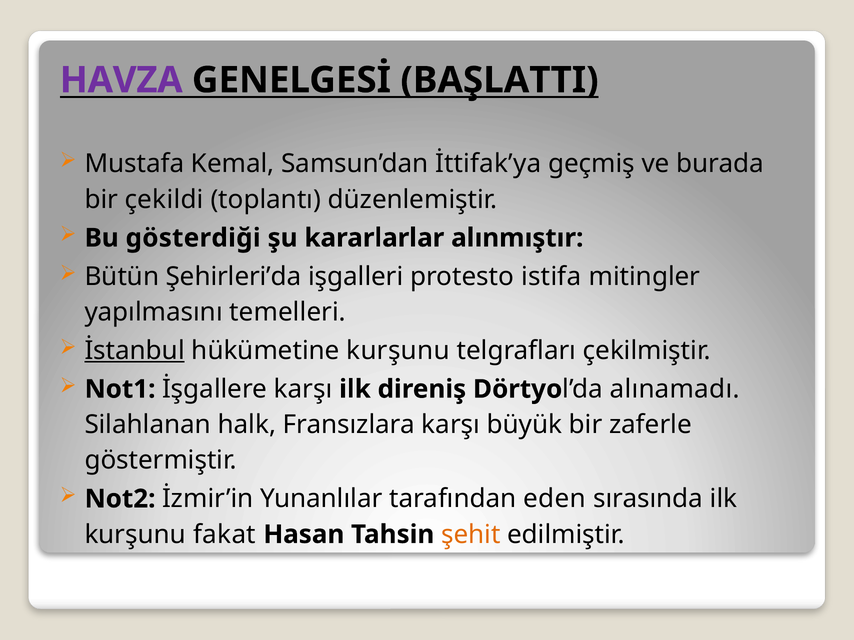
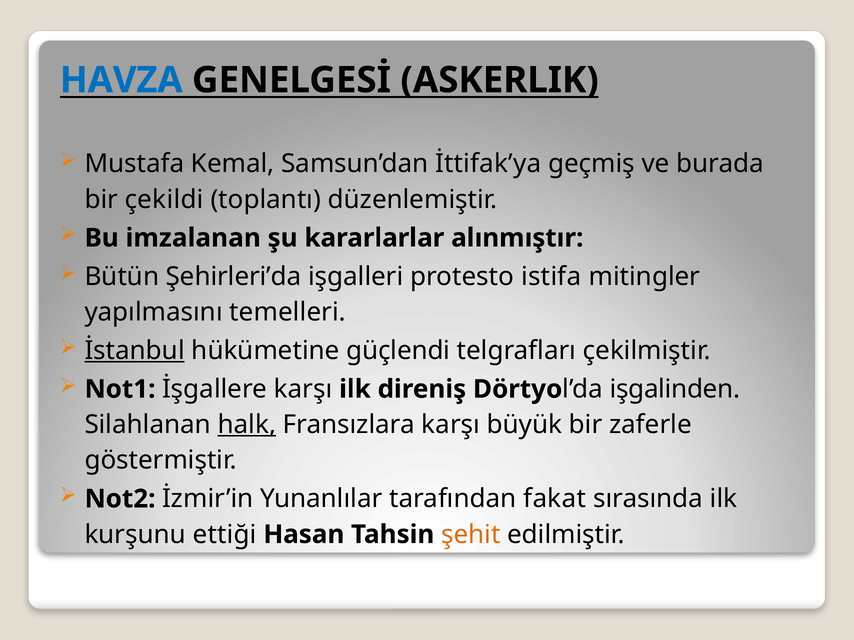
HAVZA colour: purple -> blue
BAŞLATTI: BAŞLATTI -> ASKERLIK
gösterdiği: gösterdiği -> imzalanan
hükümetine kurşunu: kurşunu -> güçlendi
alınamadı: alınamadı -> işgalinden
halk underline: none -> present
eden: eden -> fakat
fakat: fakat -> ettiği
